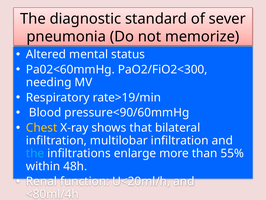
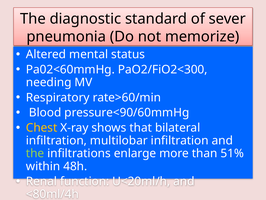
rate>19/min: rate>19/min -> rate>60/min
the at (35, 153) colour: light blue -> light green
55%: 55% -> 51%
